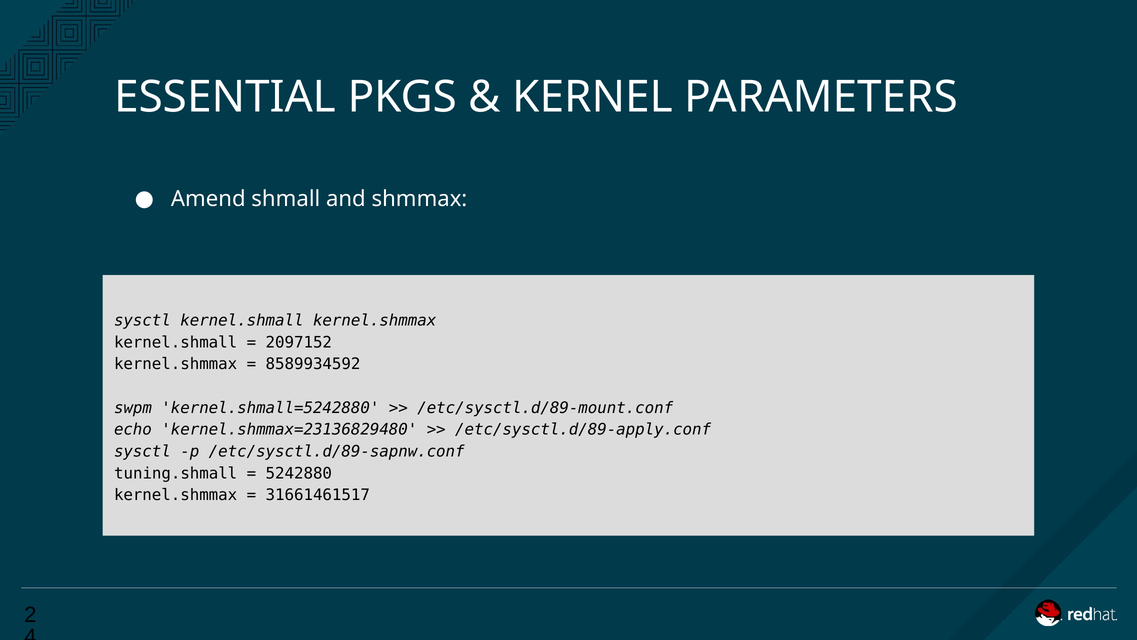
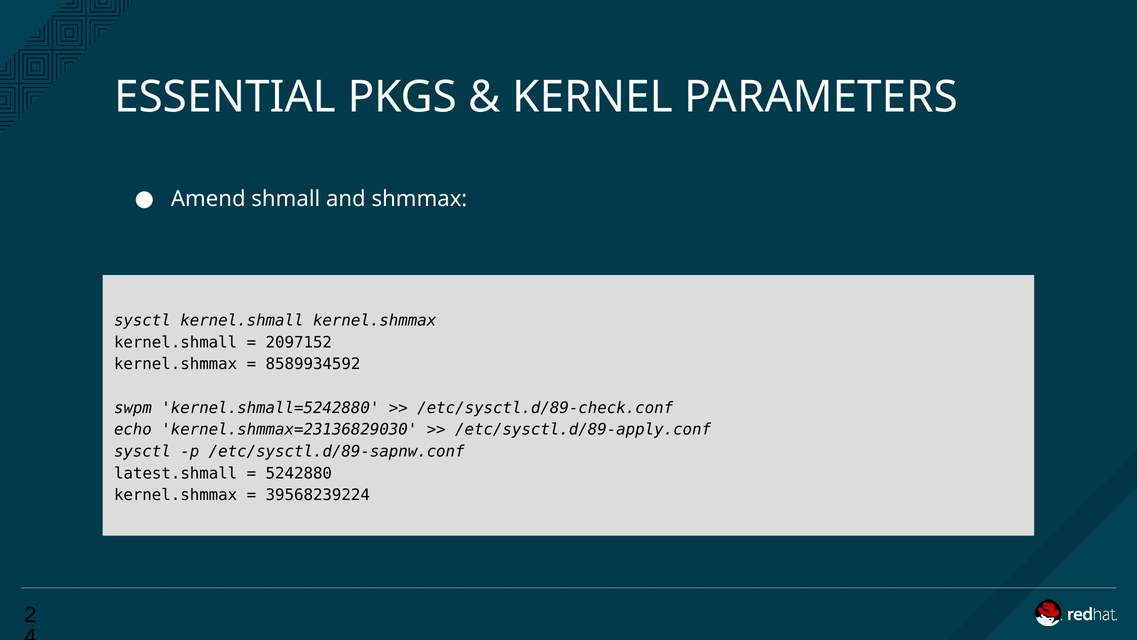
/etc/sysctl.d/89-mount.conf: /etc/sysctl.d/89-mount.conf -> /etc/sysctl.d/89-check.conf
kernel.shmmax=23136829480: kernel.shmmax=23136829480 -> kernel.shmmax=23136829030
tuning.shmall: tuning.shmall -> latest.shmall
31661461517: 31661461517 -> 39568239224
